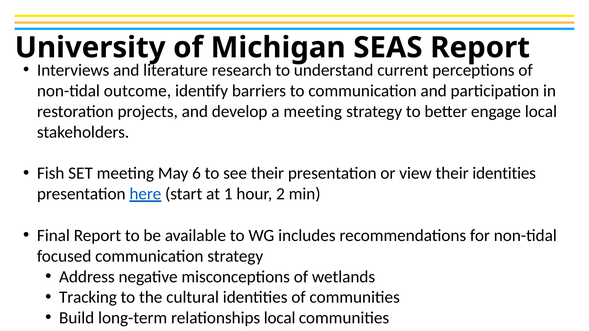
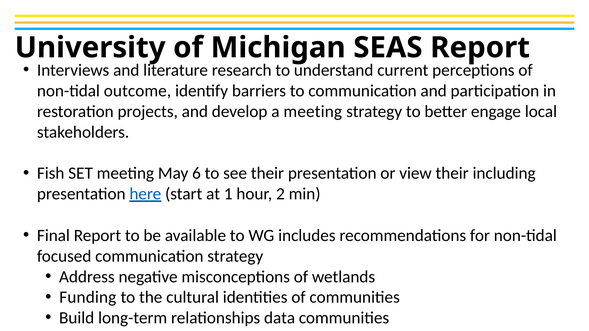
their identities: identities -> including
Tracking: Tracking -> Funding
relationships local: local -> data
